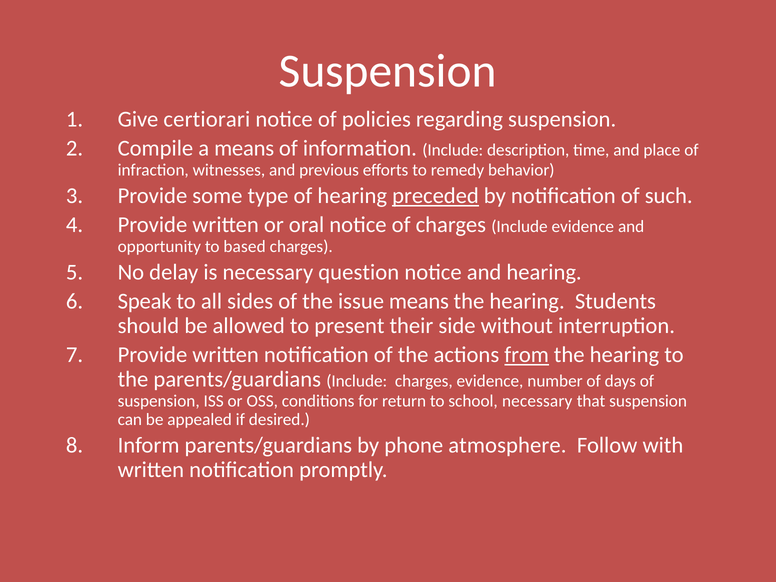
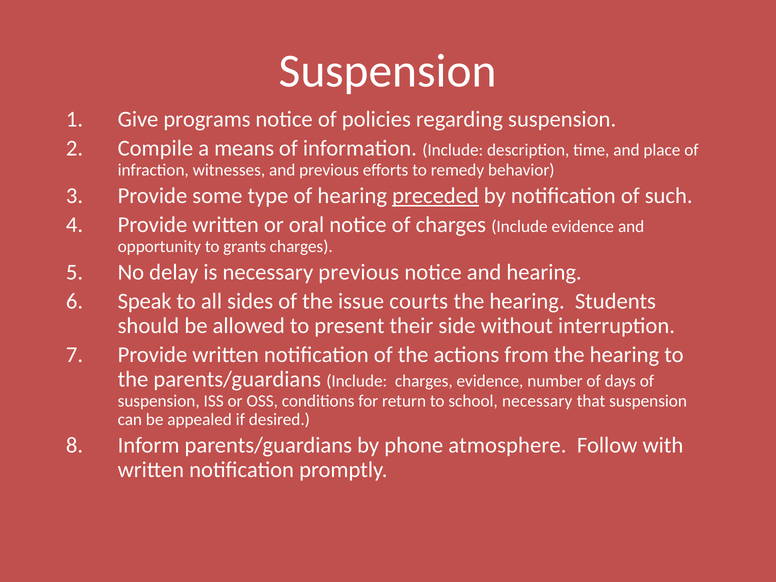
certiorari: certiorari -> programs
based: based -> grants
necessary question: question -> previous
issue means: means -> courts
from underline: present -> none
